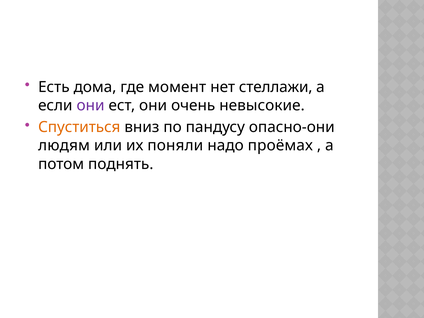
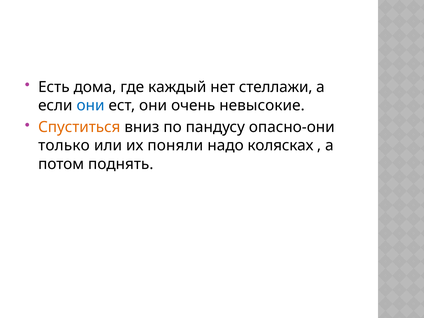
момент: момент -> каждый
они at (91, 105) colour: purple -> blue
людям: людям -> только
проёмах: проёмах -> колясках
